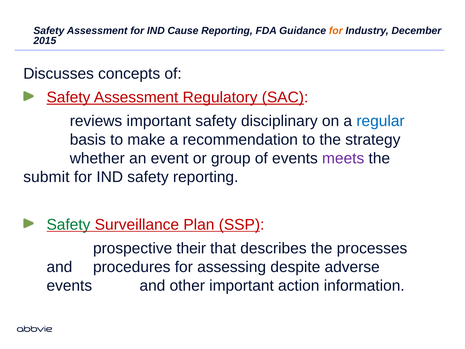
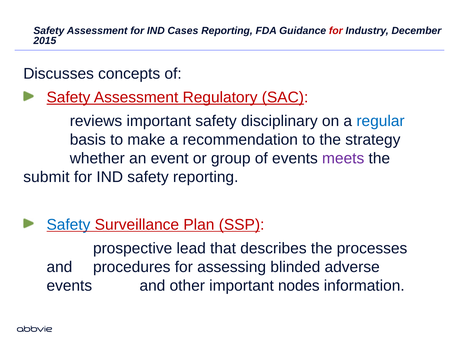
Cause: Cause -> Cases
for at (336, 31) colour: orange -> red
Safety at (68, 224) colour: green -> blue
their: their -> lead
despite: despite -> blinded
action: action -> nodes
